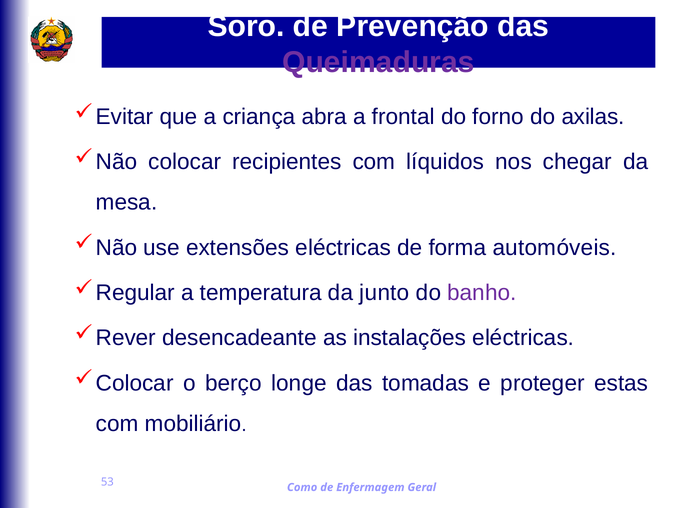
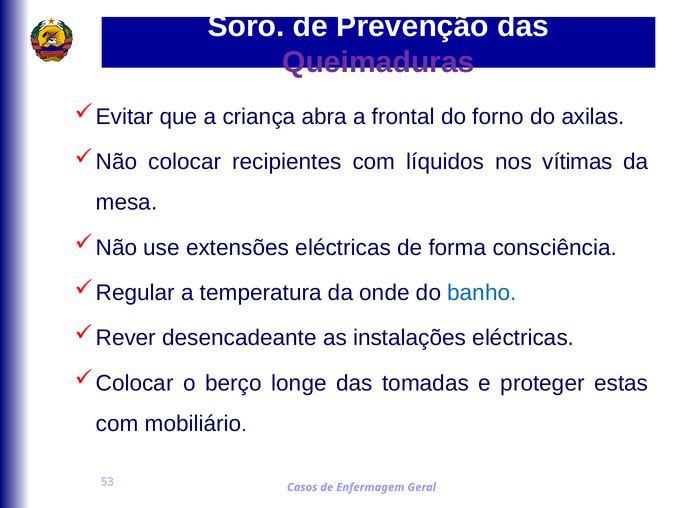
chegar: chegar -> vítimas
automóveis: automóveis -> consciência
junto: junto -> onde
banho colour: purple -> blue
Como: Como -> Casos
